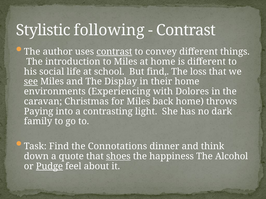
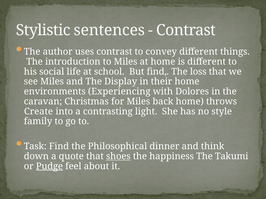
following: following -> sentences
contrast at (114, 52) underline: present -> none
see underline: present -> none
Paying: Paying -> Create
dark: dark -> style
Connotations: Connotations -> Philosophical
Alcohol: Alcohol -> Takumi
